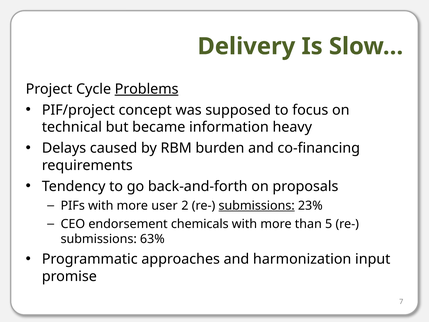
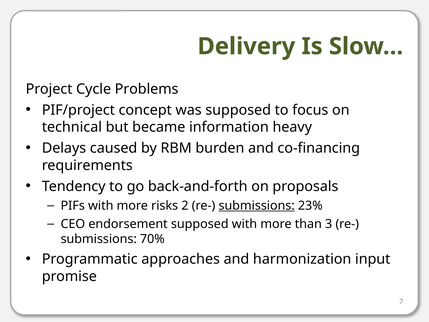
Problems underline: present -> none
user: user -> risks
endorsement chemicals: chemicals -> supposed
5: 5 -> 3
63%: 63% -> 70%
